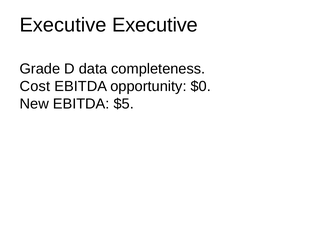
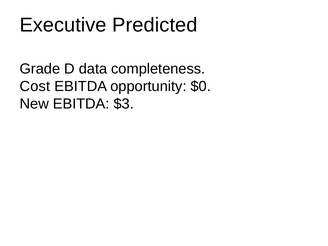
Executive Executive: Executive -> Predicted
$5: $5 -> $3
